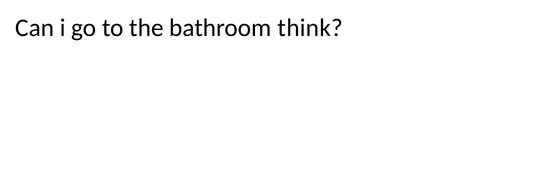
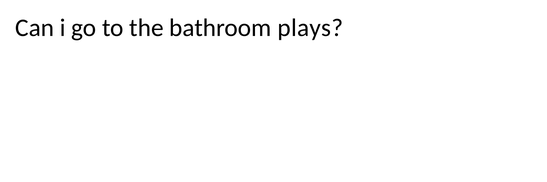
think: think -> plays
